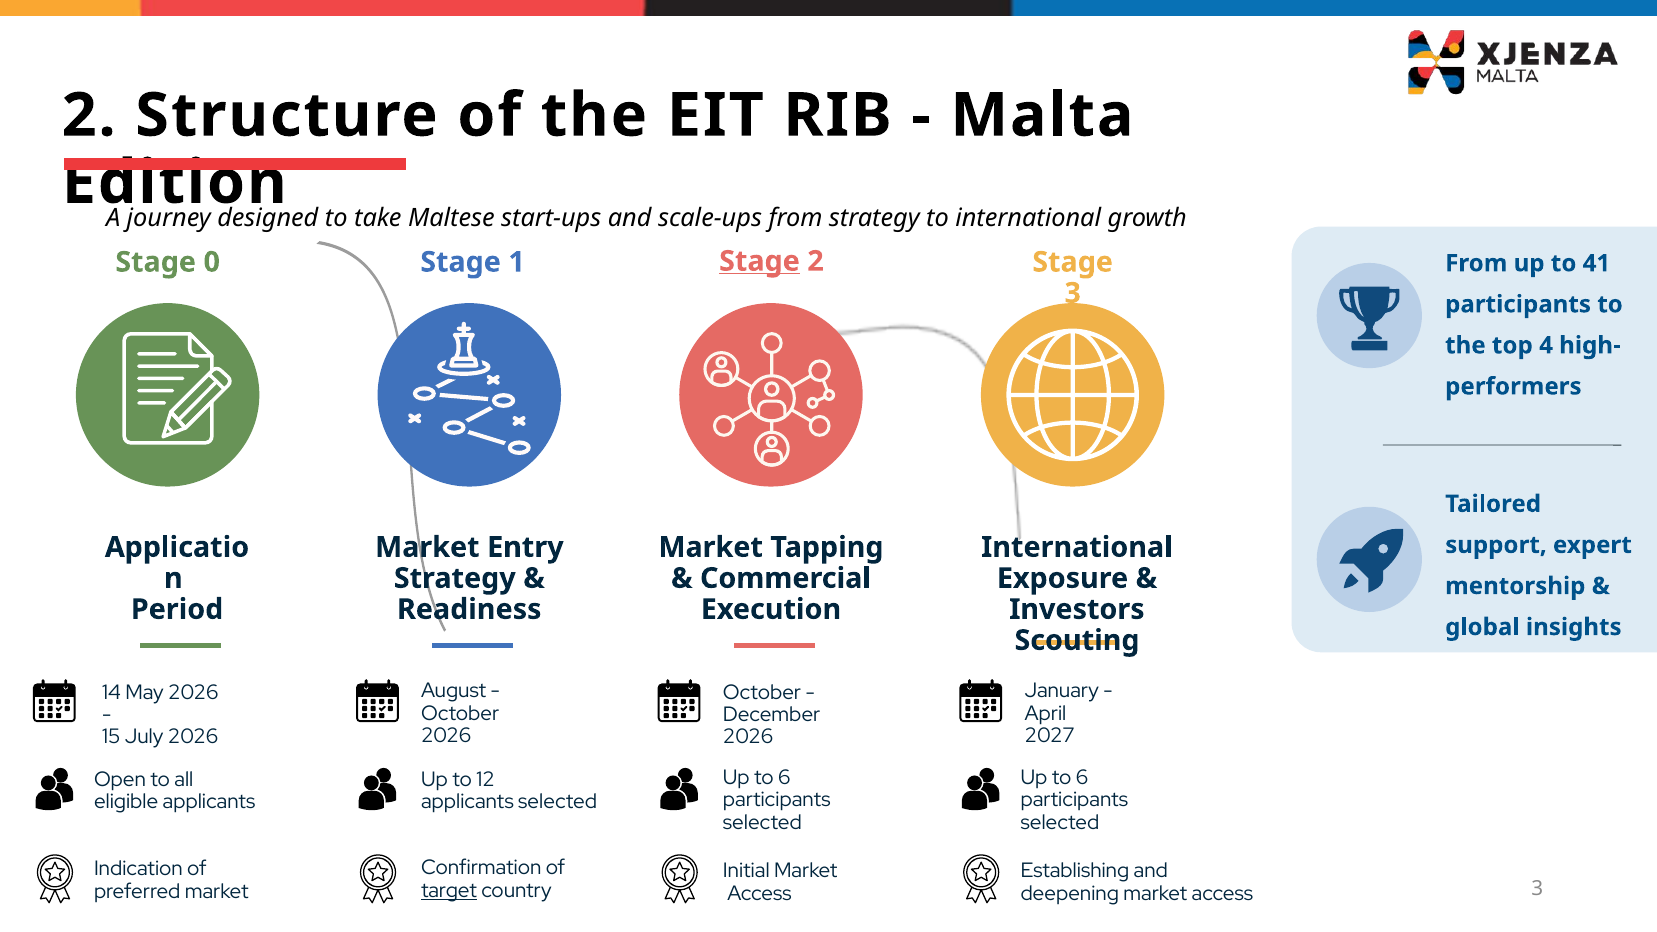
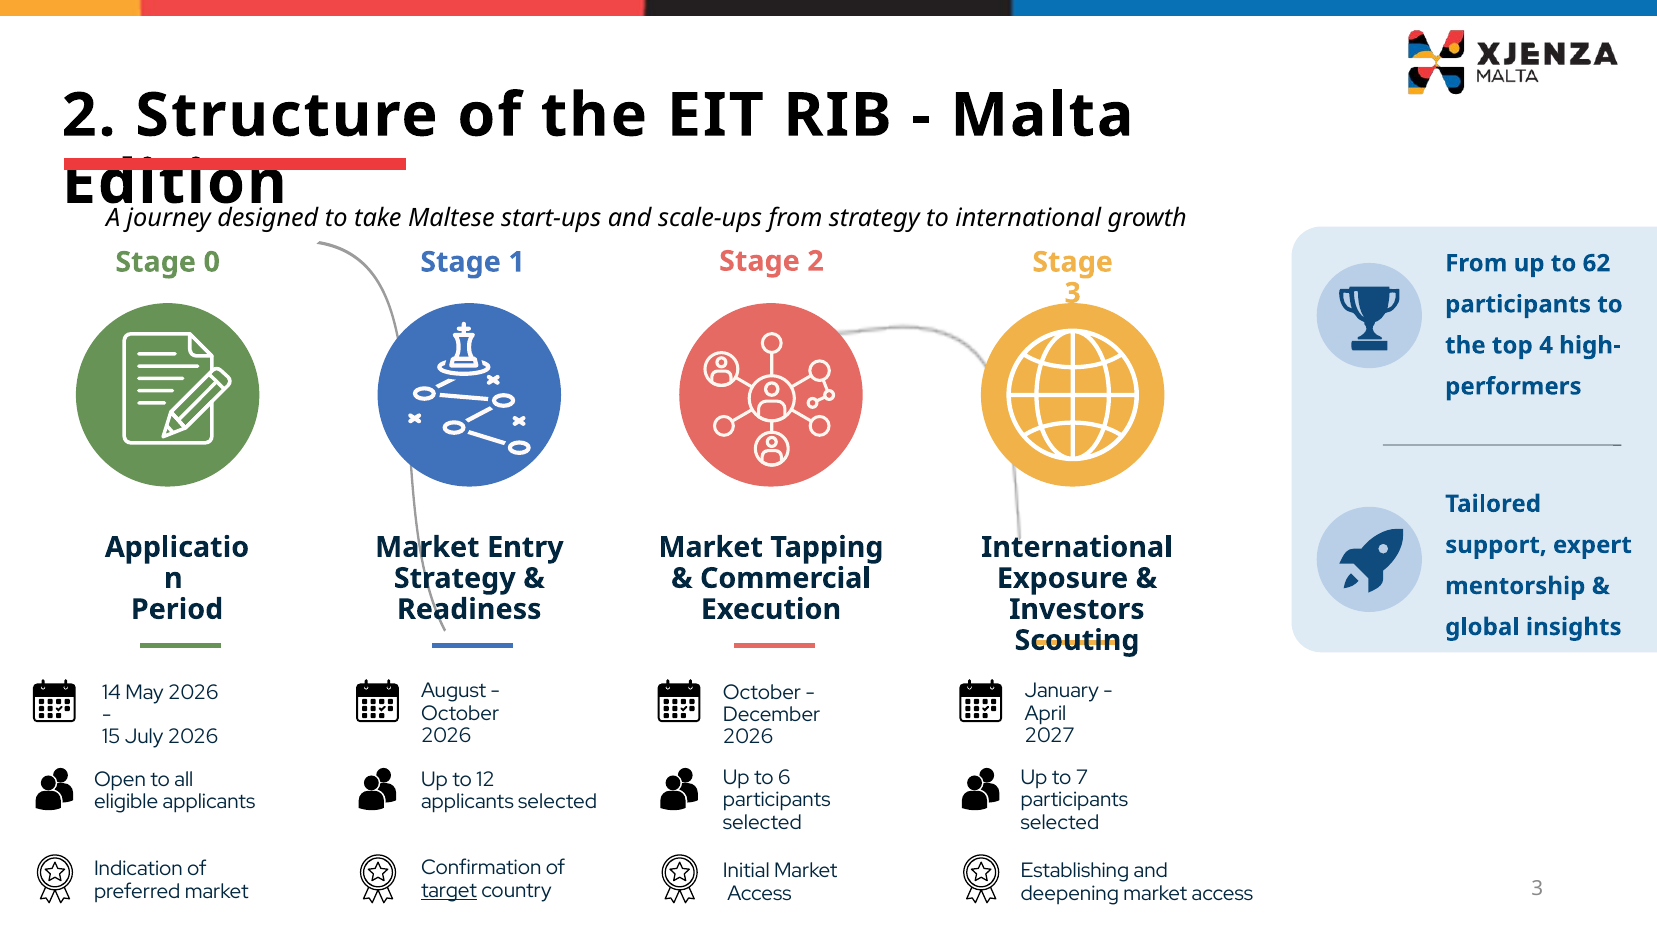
Stage at (759, 261) underline: present -> none
41: 41 -> 62
6 at (1082, 778): 6 -> 7
